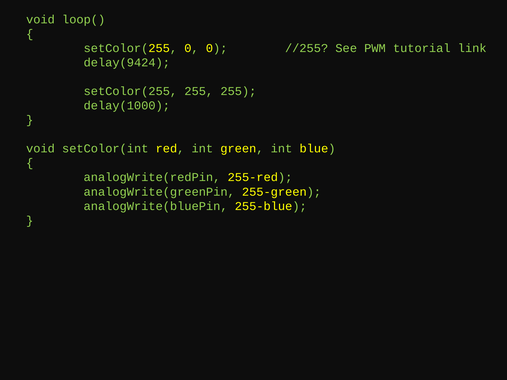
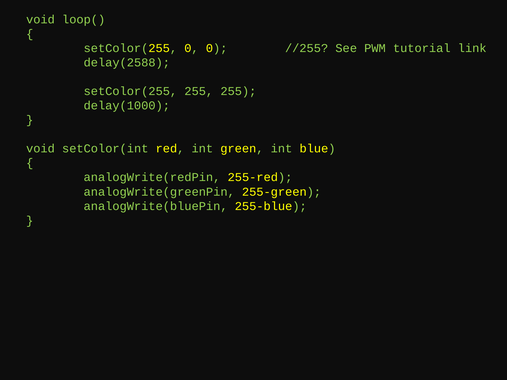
delay(9424: delay(9424 -> delay(2588
